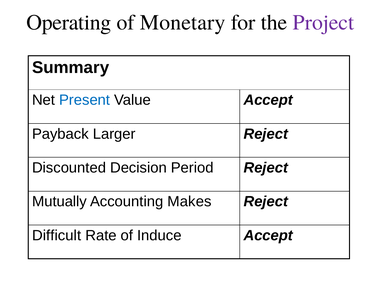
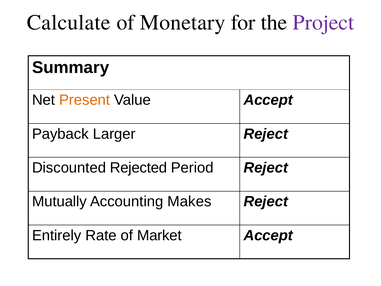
Operating: Operating -> Calculate
Present colour: blue -> orange
Decision: Decision -> Rejected
Difficult: Difficult -> Entirely
Induce: Induce -> Market
